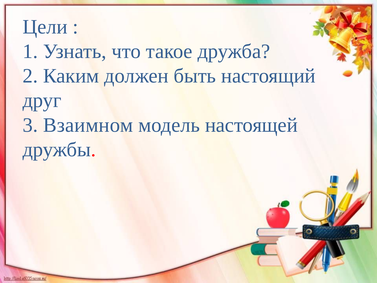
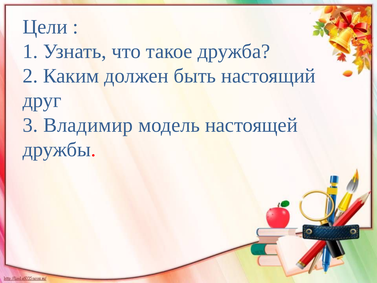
Взаимном: Взаимном -> Владимир
